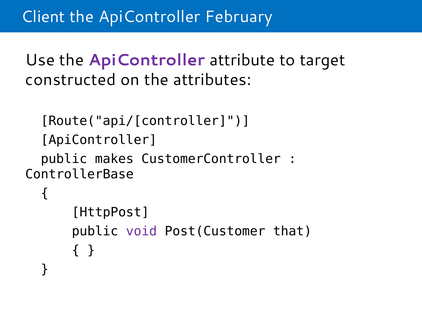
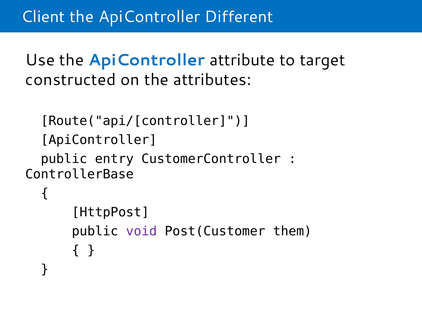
February: February -> Different
ApiController at (147, 60) colour: purple -> blue
makes: makes -> entry
that: that -> them
